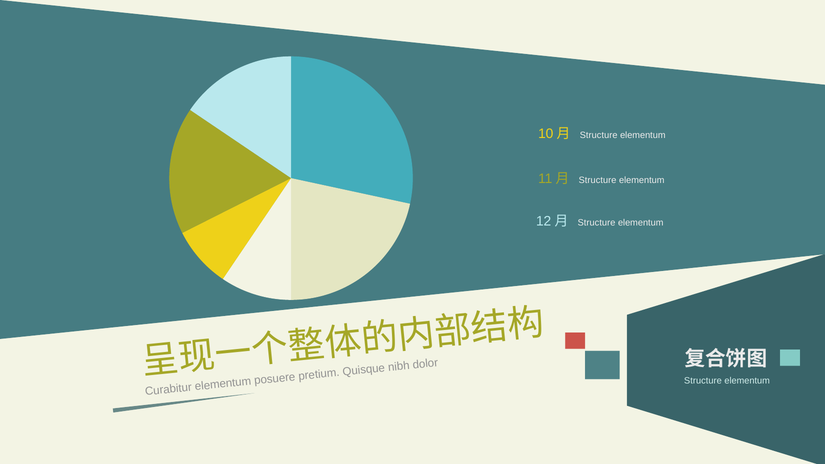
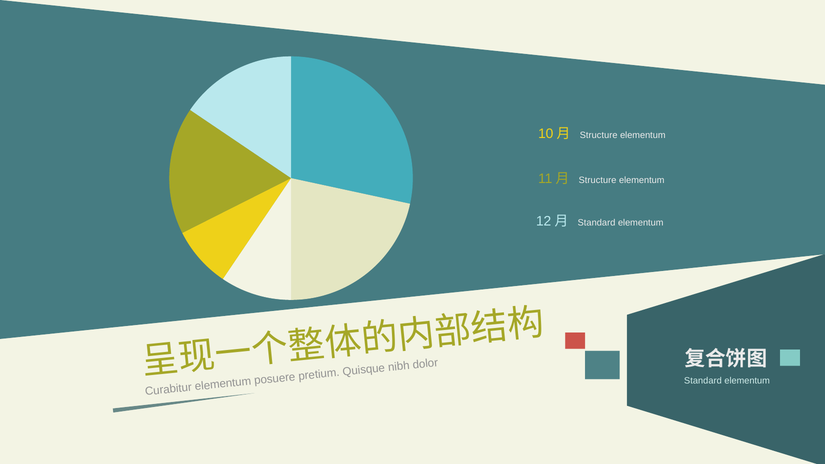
Structure at (597, 223): Structure -> Standard
Structure at (703, 381): Structure -> Standard
